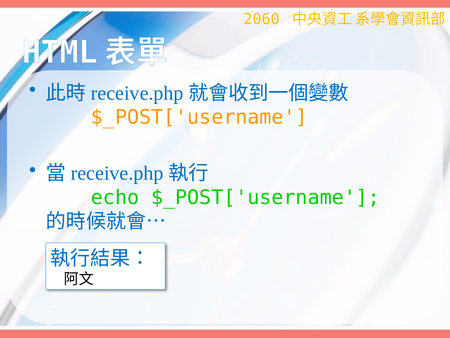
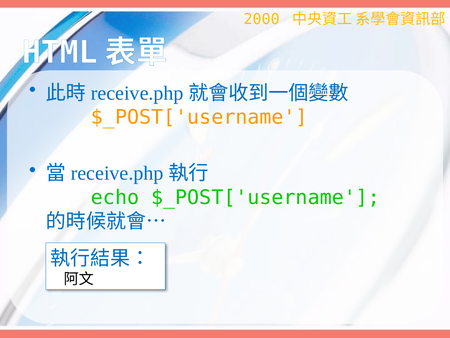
2060: 2060 -> 2000
